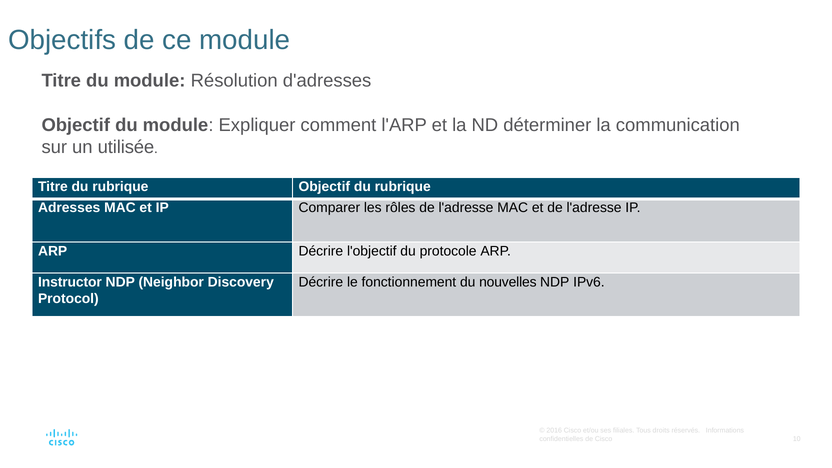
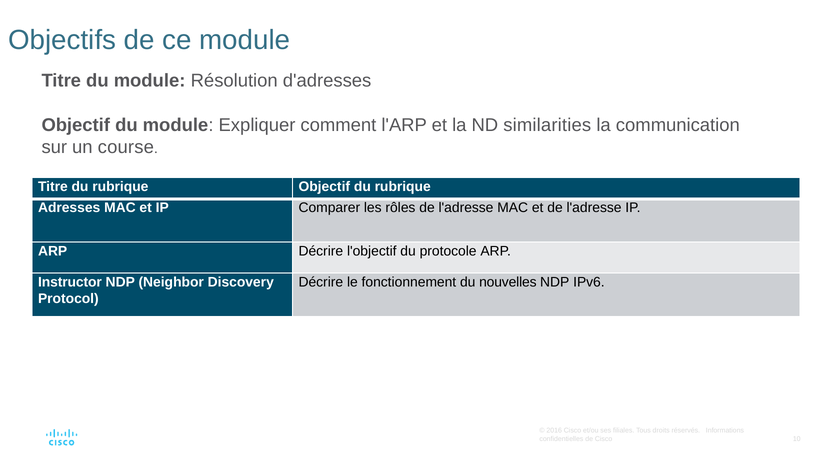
déterminer: déterminer -> similarities
utilisée: utilisée -> course
